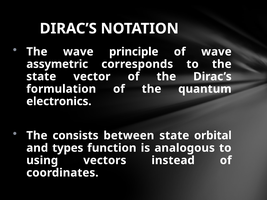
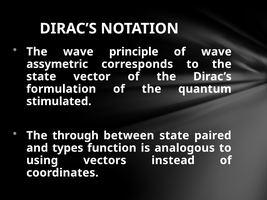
electronics: electronics -> stimulated
consists: consists -> through
orbital: orbital -> paired
